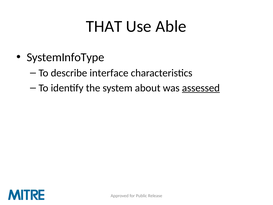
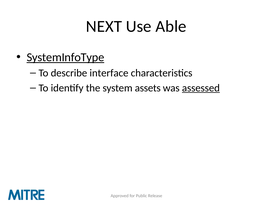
THAT: THAT -> NEXT
SystemInfoType underline: none -> present
about: about -> assets
